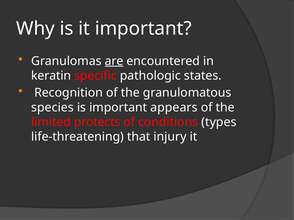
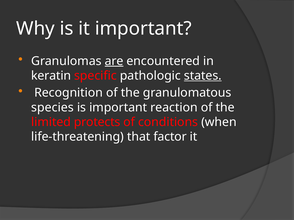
states underline: none -> present
appears: appears -> reaction
types: types -> when
injury: injury -> factor
